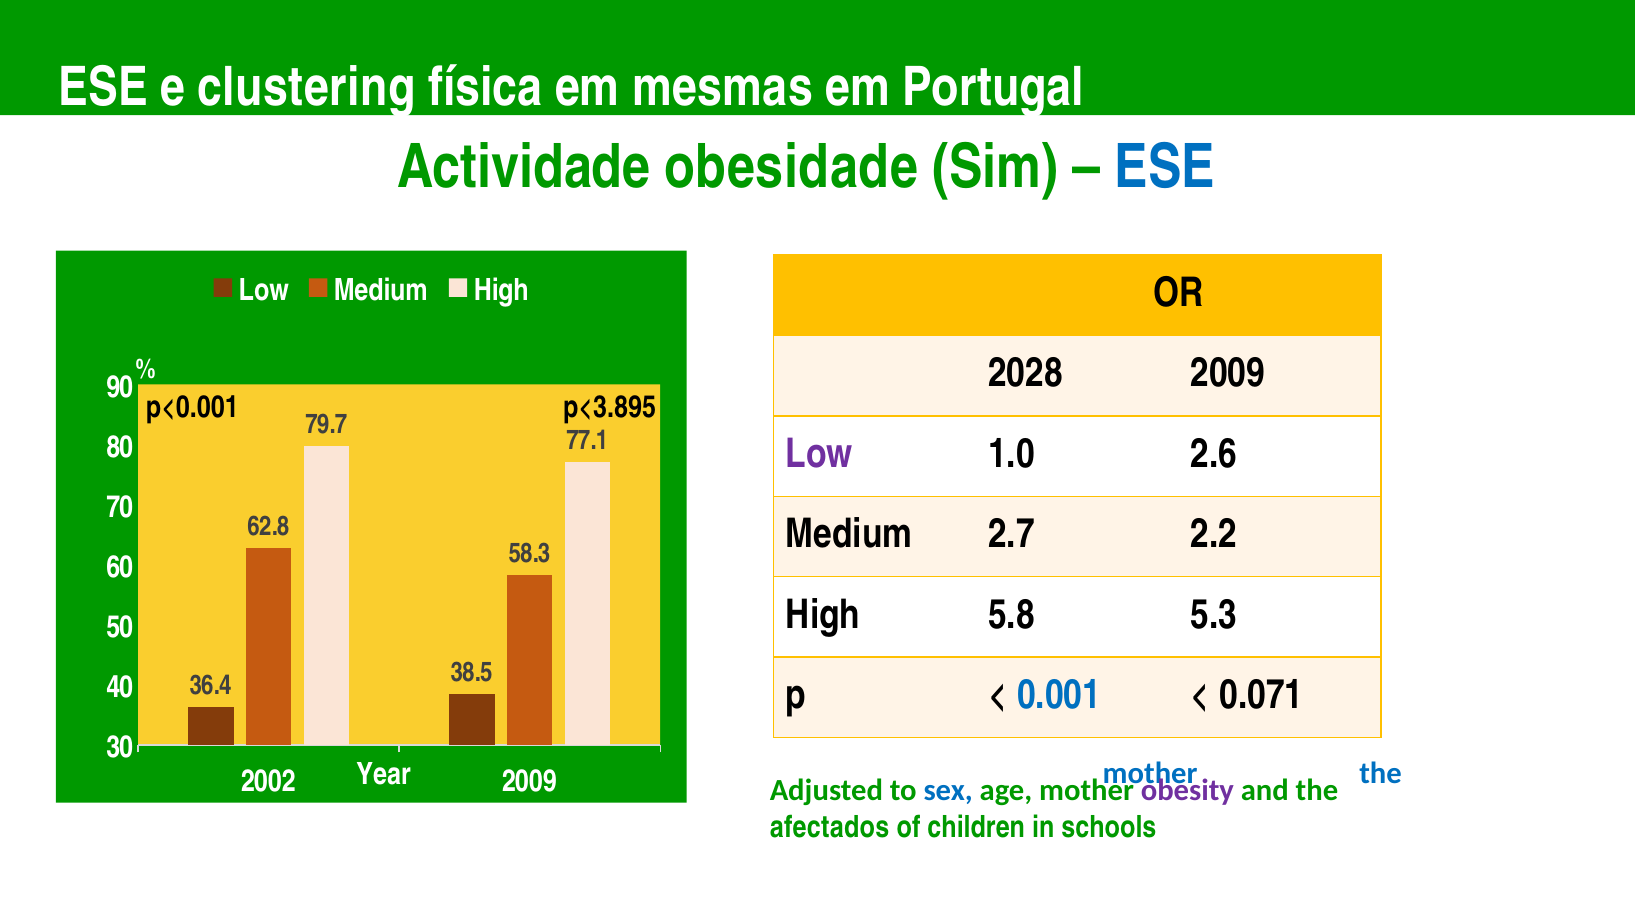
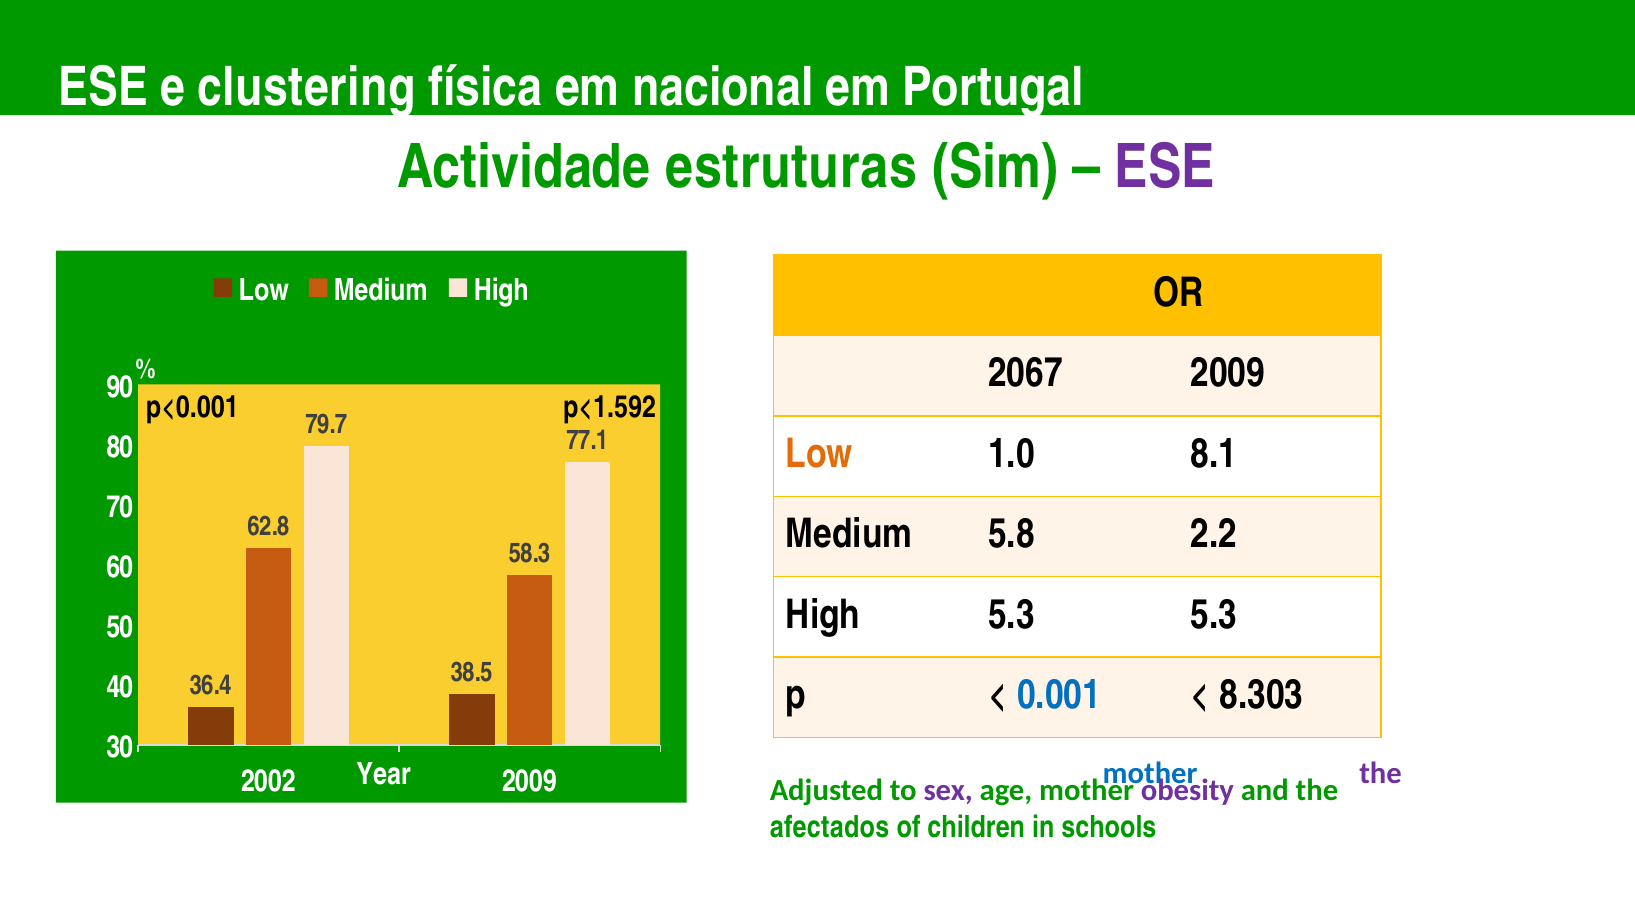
mesmas: mesmas -> nacional
obesidade: obesidade -> estruturas
ESE at (1165, 167) colour: blue -> purple
2028: 2028 -> 2067
p<3.895: p<3.895 -> p<1.592
Low at (819, 453) colour: purple -> orange
2.6: 2.6 -> 8.1
2.7: 2.7 -> 5.8
High 5.8: 5.8 -> 5.3
0.071: 0.071 -> 8.303
the at (1381, 773) colour: blue -> purple
sex at (948, 790) colour: blue -> purple
